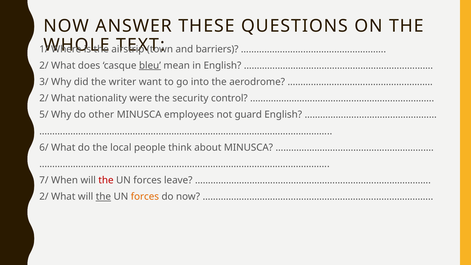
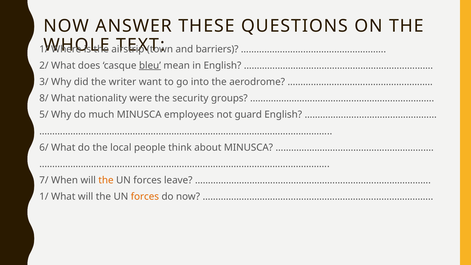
2/ at (44, 98): 2/ -> 8/
control: control -> groups
other: other -> much
the at (106, 180) colour: red -> orange
2/ at (44, 197): 2/ -> 1/
the at (103, 197) underline: present -> none
